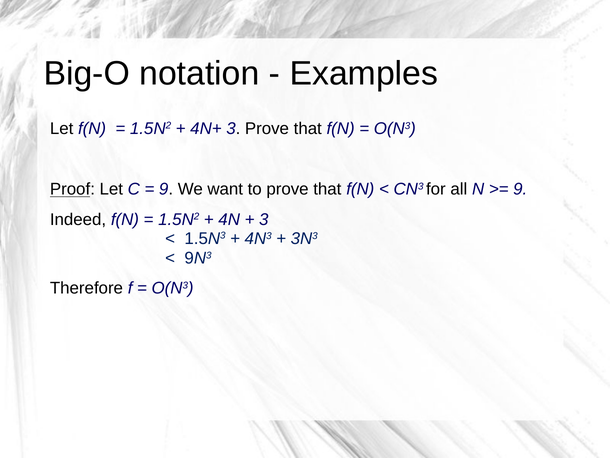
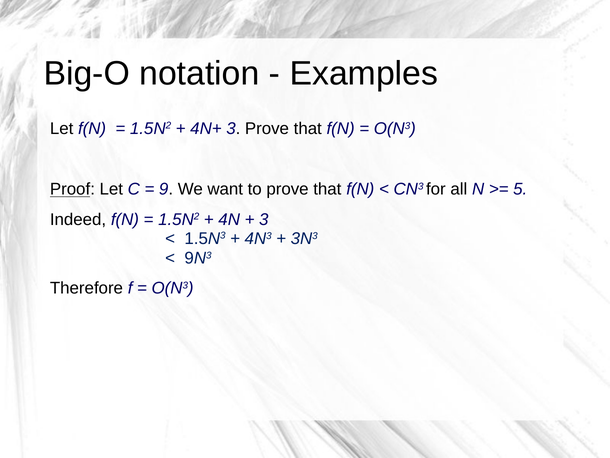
9 at (520, 189): 9 -> 5
